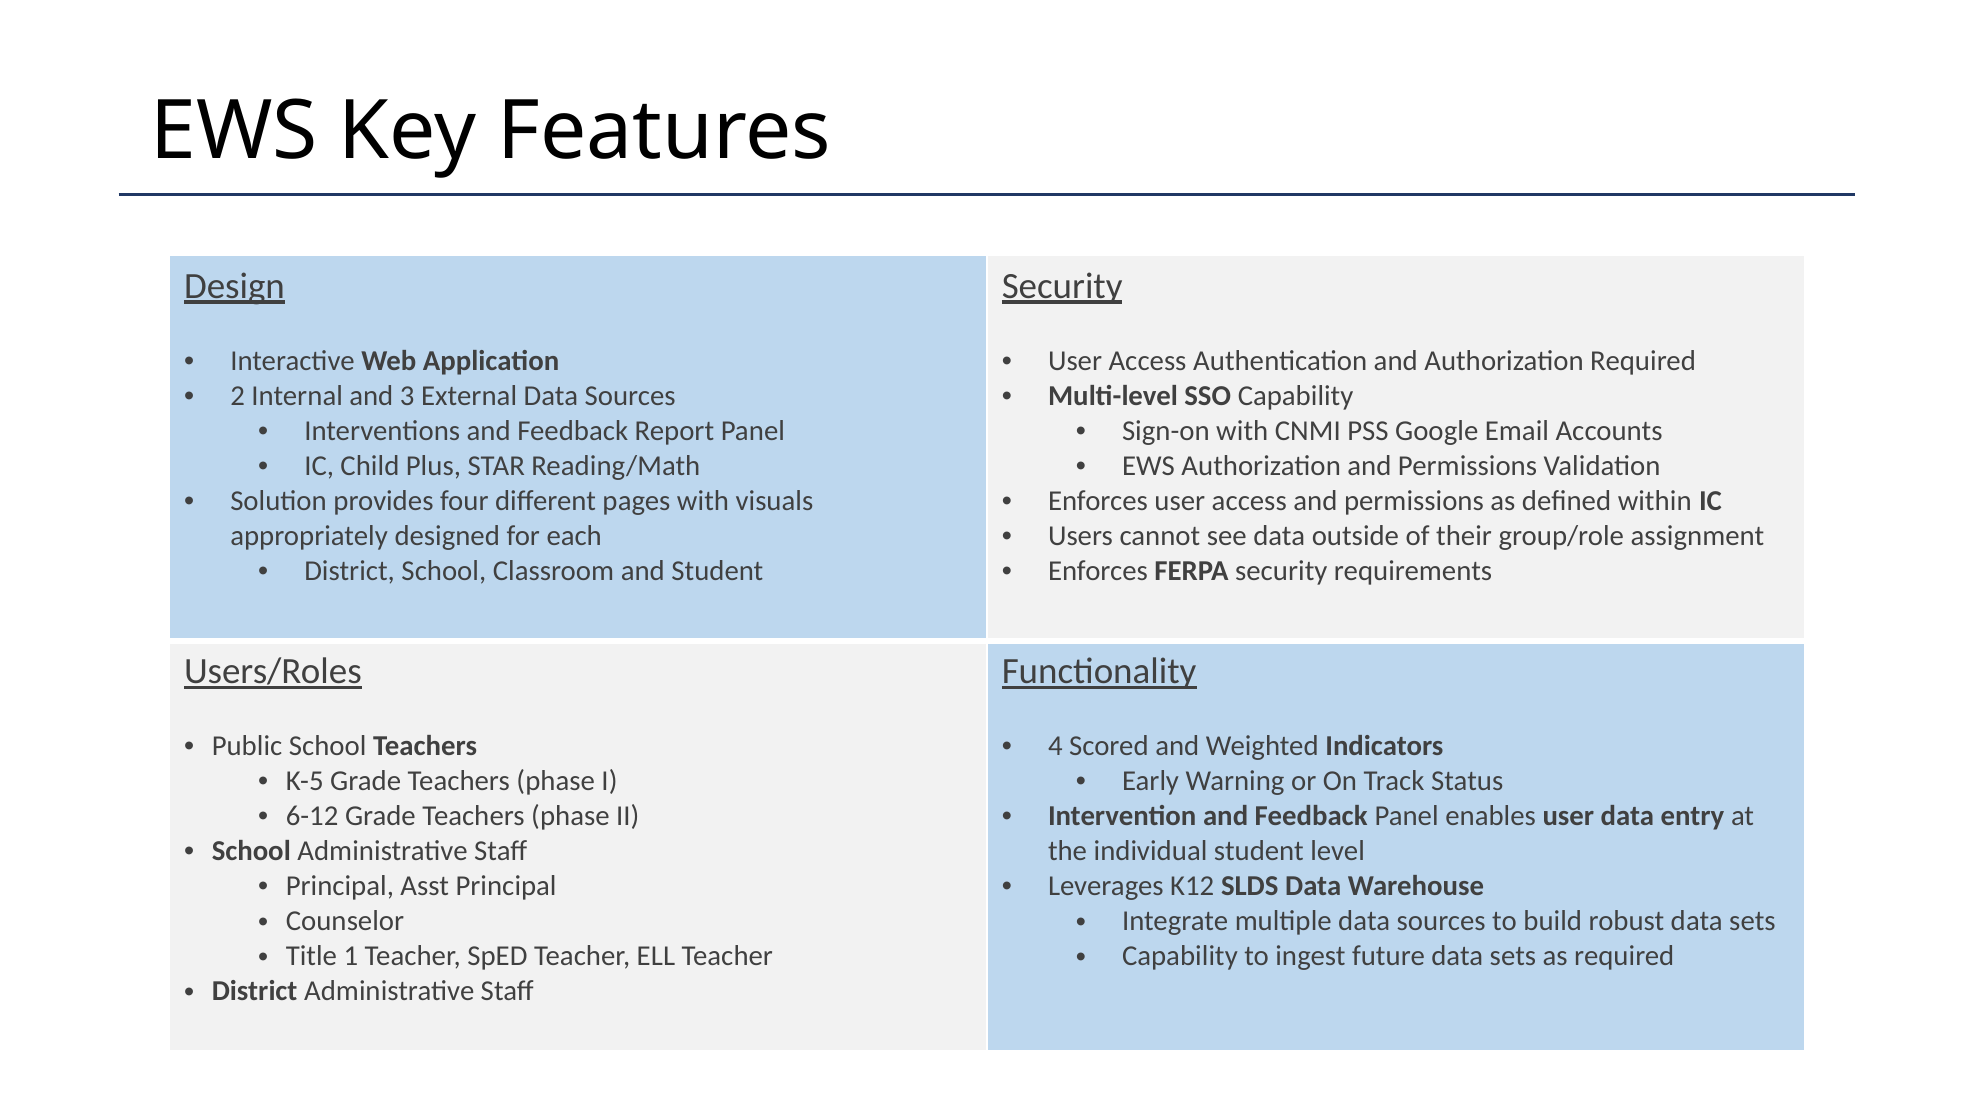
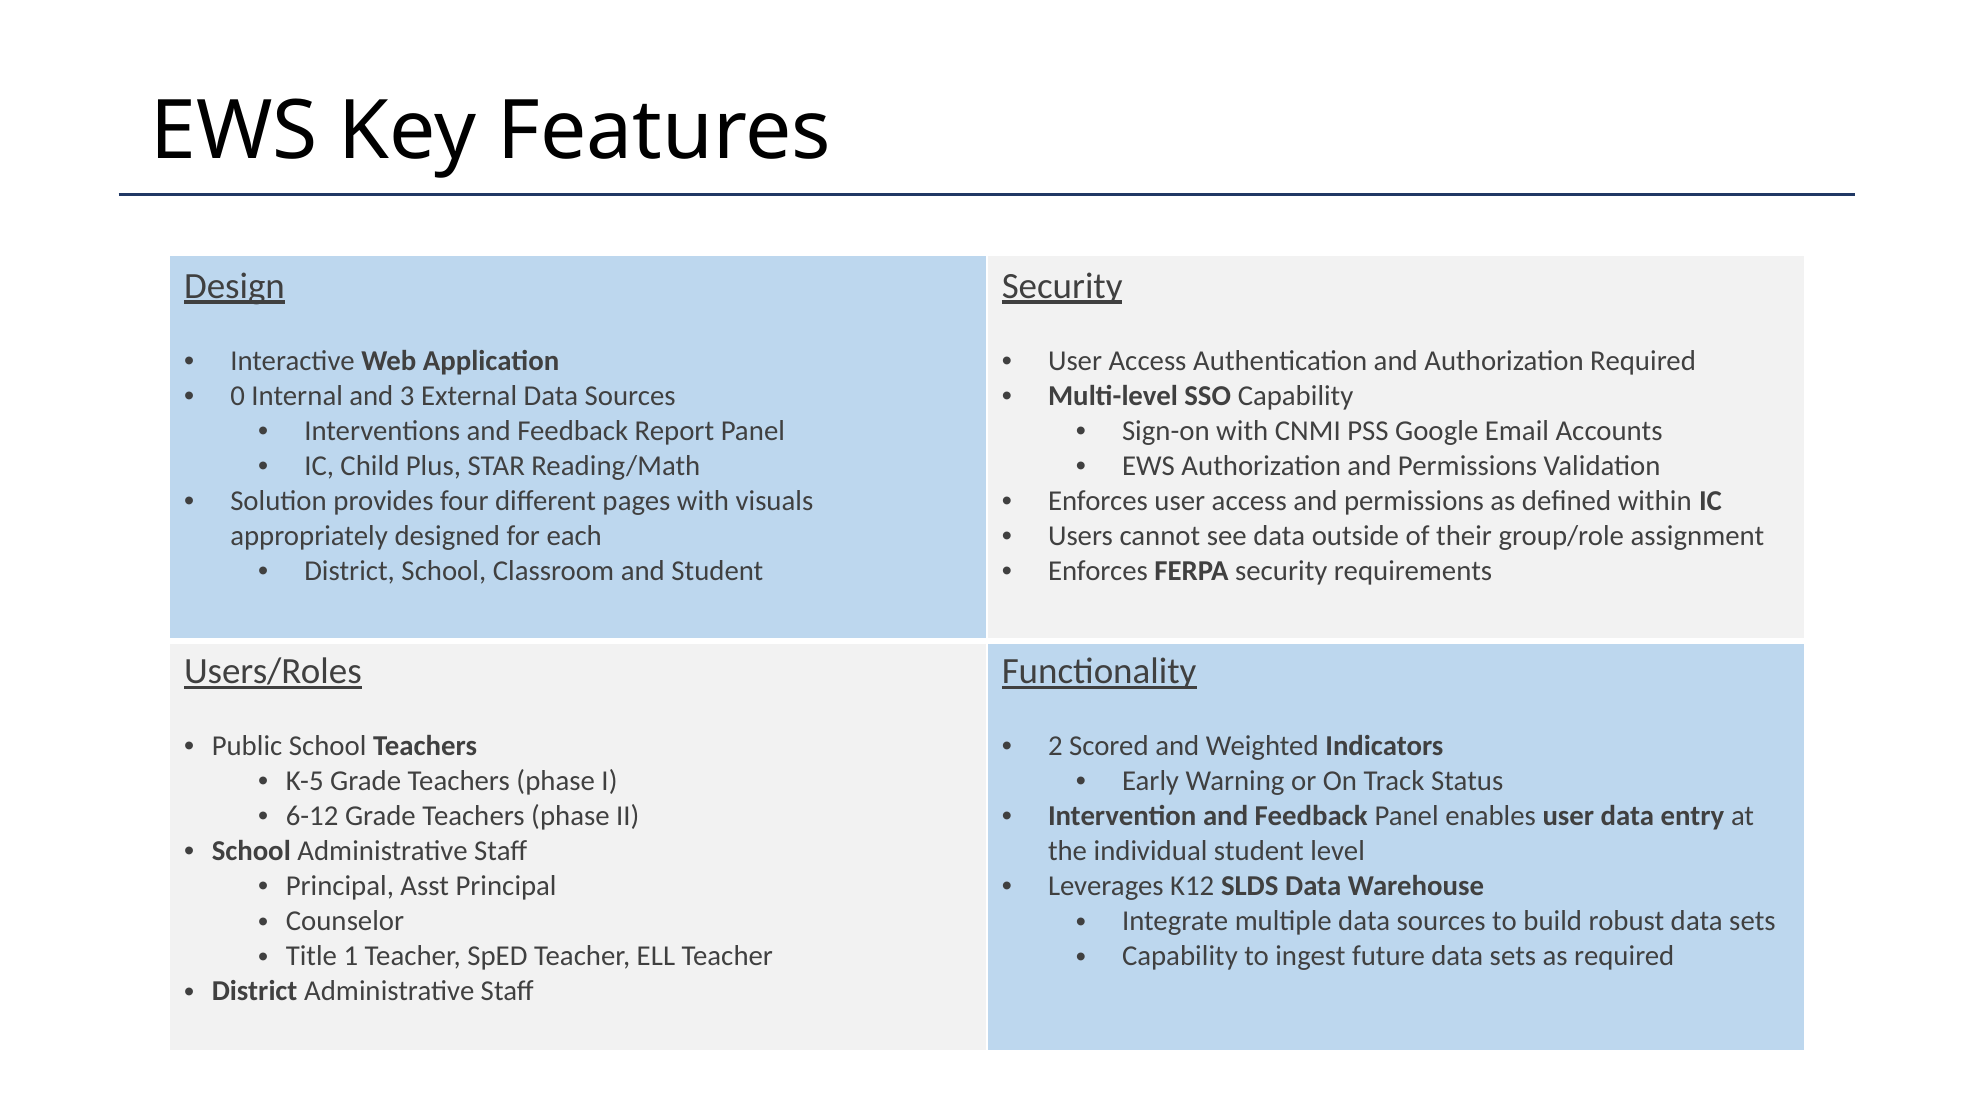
2: 2 -> 0
4: 4 -> 2
